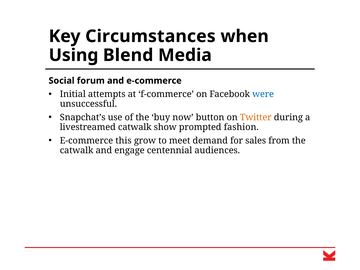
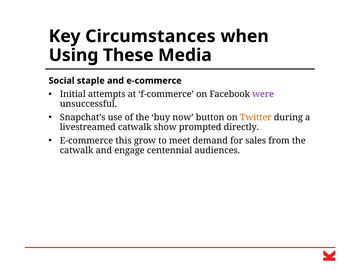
Blend: Blend -> These
forum: forum -> staple
were colour: blue -> purple
fashion: fashion -> directly
